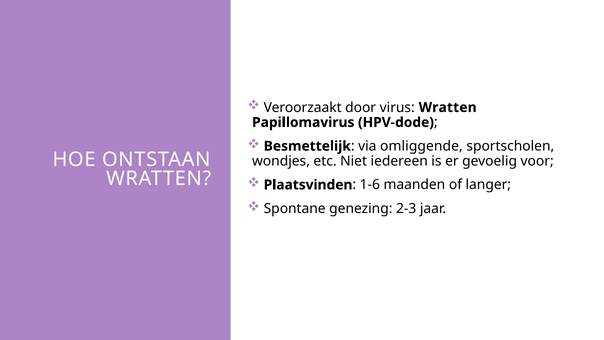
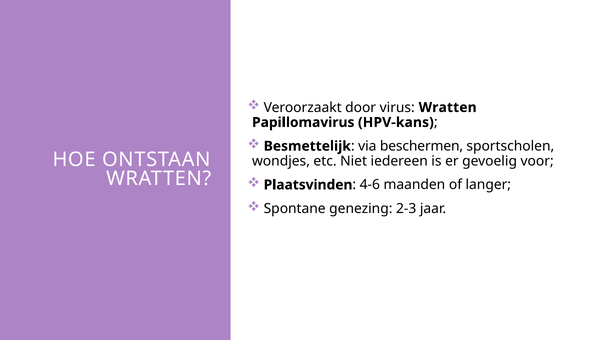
HPV-dode: HPV-dode -> HPV-kans
omliggende: omliggende -> beschermen
1-6: 1-6 -> 4-6
